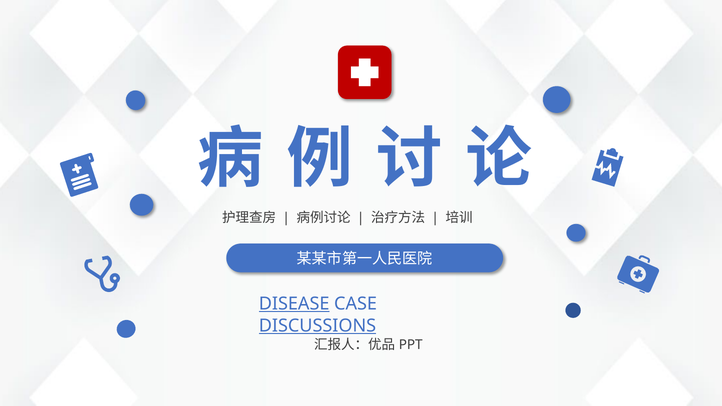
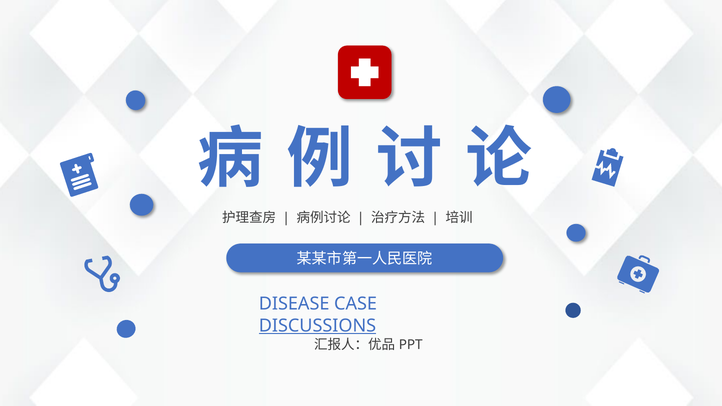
DISEASE underline: present -> none
